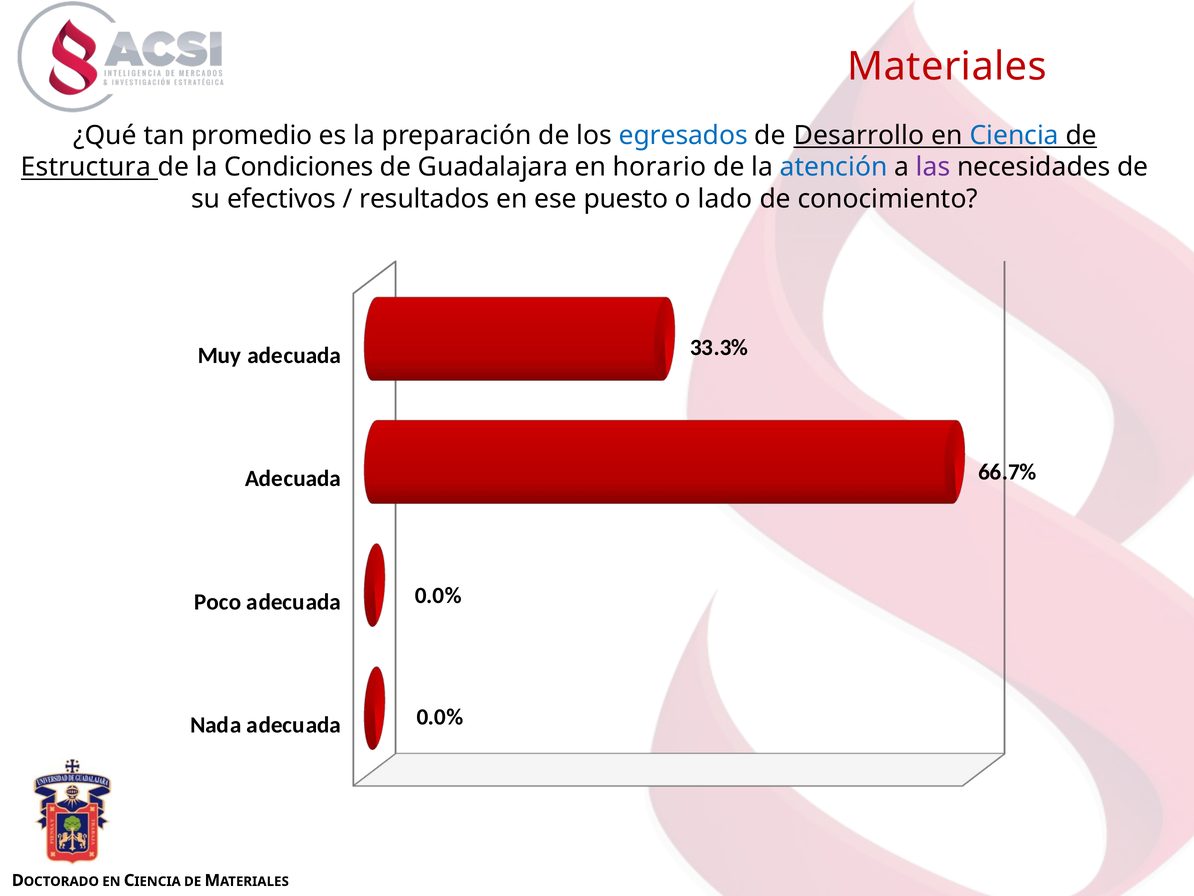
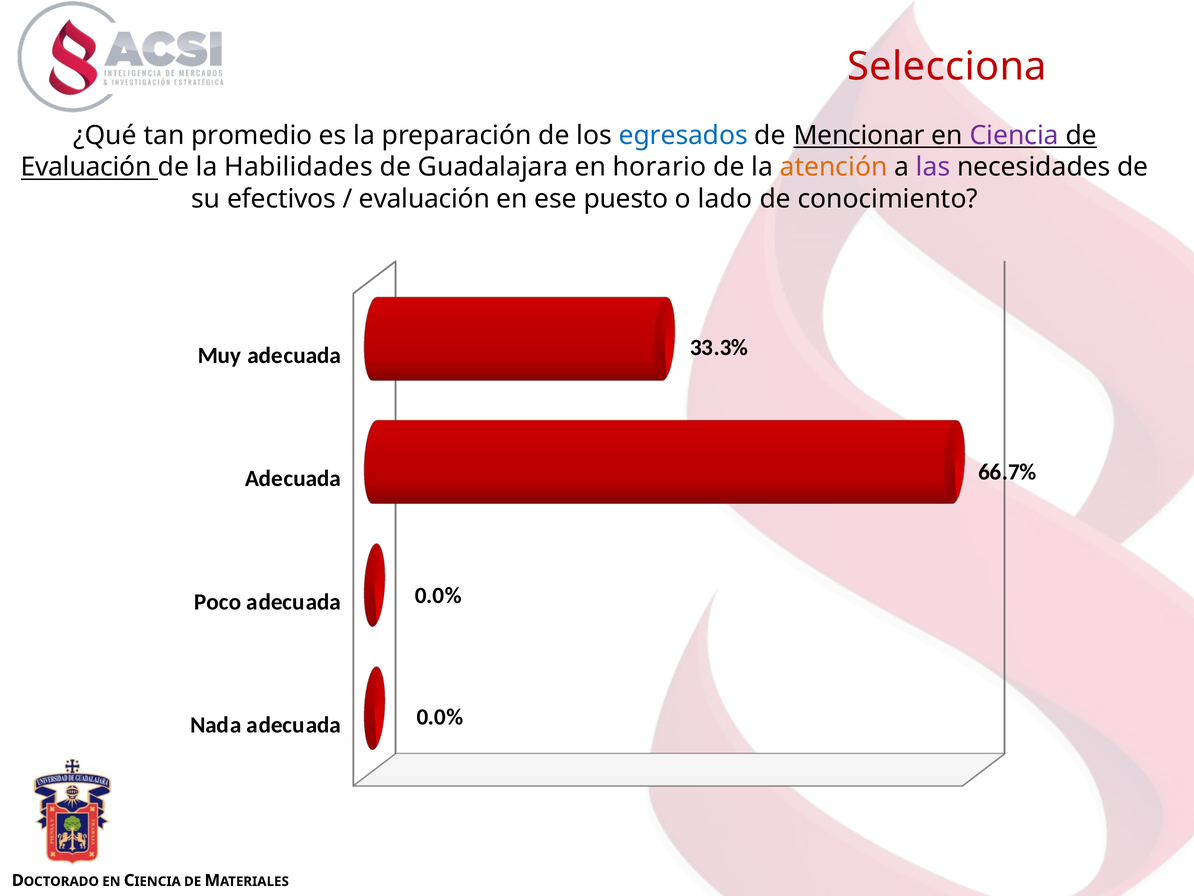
Materiales at (947, 66): Materiales -> Selecciona
Desarrollo: Desarrollo -> Mencionar
Ciencia at (1014, 135) colour: blue -> purple
Estructura at (86, 167): Estructura -> Evaluación
Condiciones: Condiciones -> Habilidades
atención colour: blue -> orange
resultados at (424, 199): resultados -> evaluación
